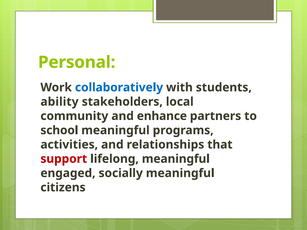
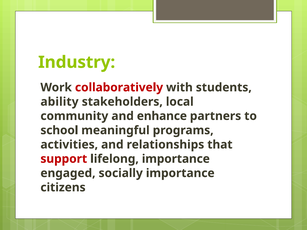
Personal: Personal -> Industry
collaboratively colour: blue -> red
lifelong meaningful: meaningful -> importance
socially meaningful: meaningful -> importance
